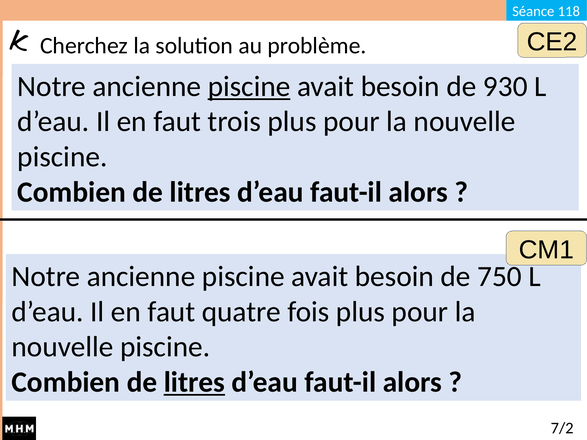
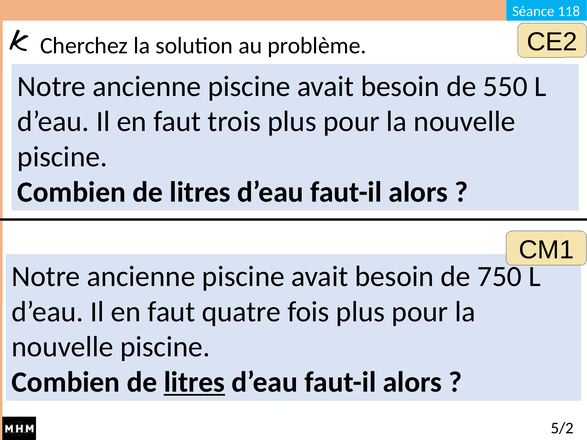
piscine at (249, 86) underline: present -> none
930: 930 -> 550
7/2: 7/2 -> 5/2
